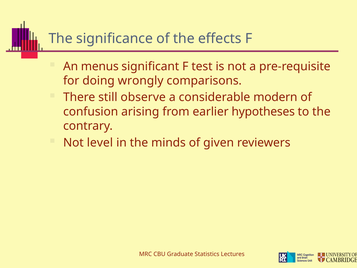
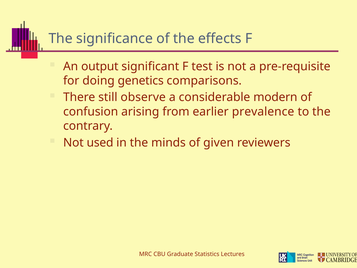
menus: menus -> output
wrongly: wrongly -> genetics
hypotheses: hypotheses -> prevalence
level: level -> used
